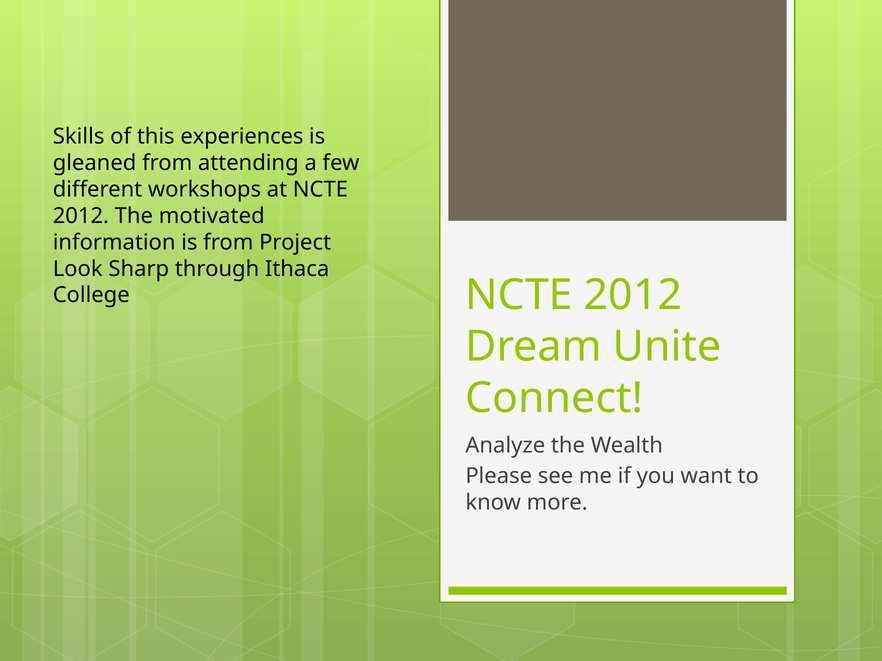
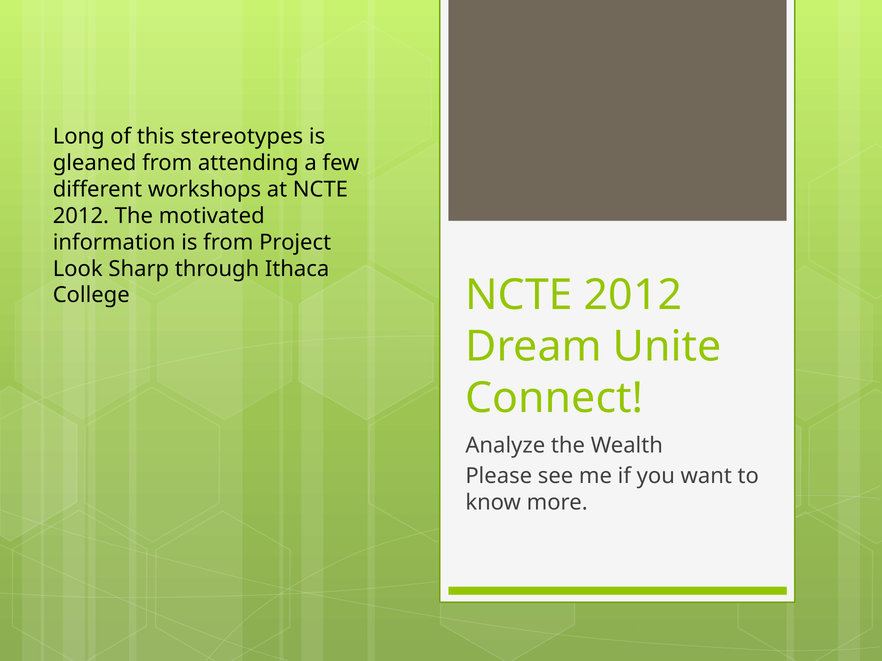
Skills: Skills -> Long
experiences: experiences -> stereotypes
